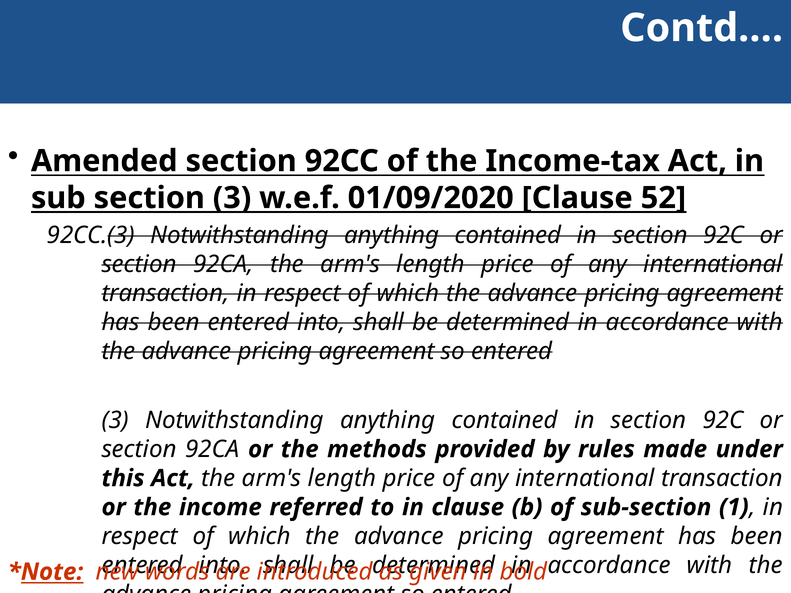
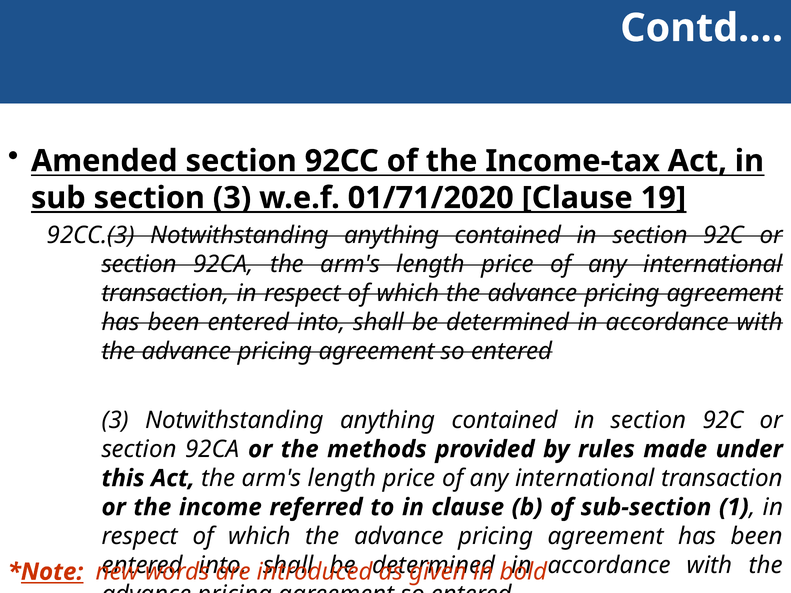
01/09/2020: 01/09/2020 -> 01/71/2020
52: 52 -> 19
